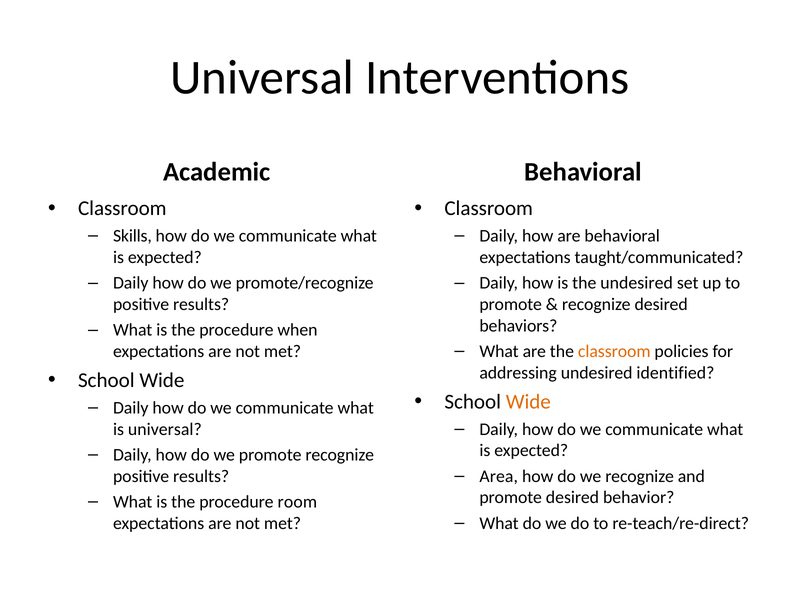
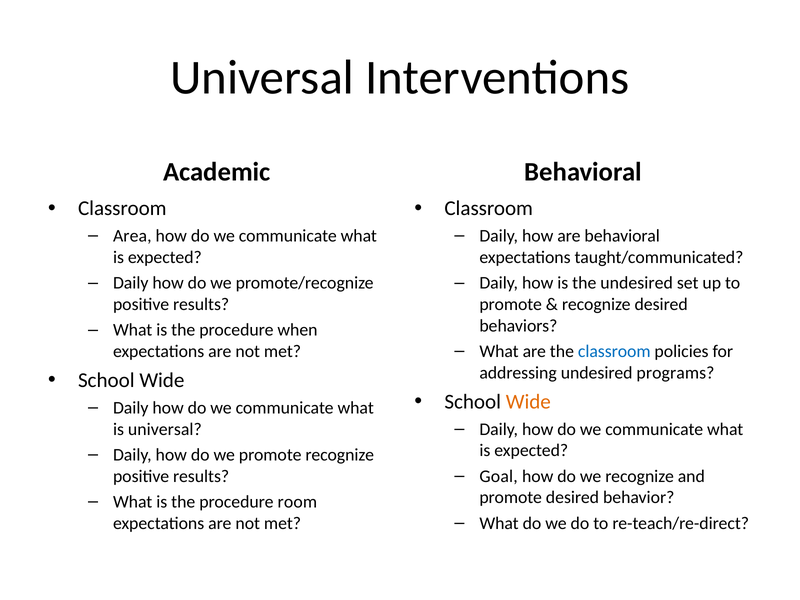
Skills: Skills -> Area
classroom at (614, 351) colour: orange -> blue
identified: identified -> programs
Area: Area -> Goal
